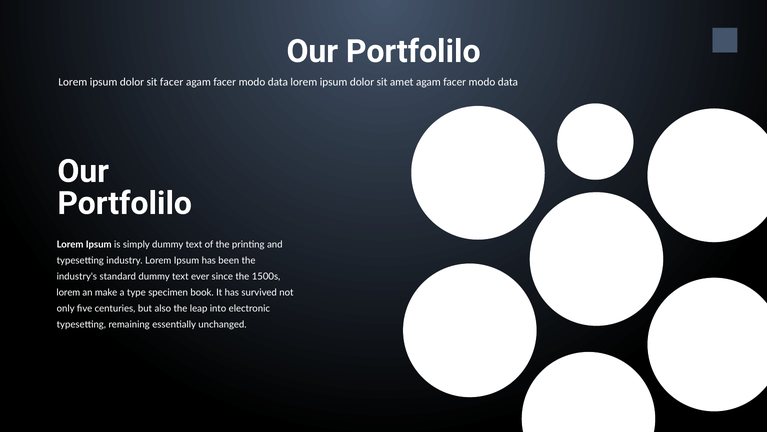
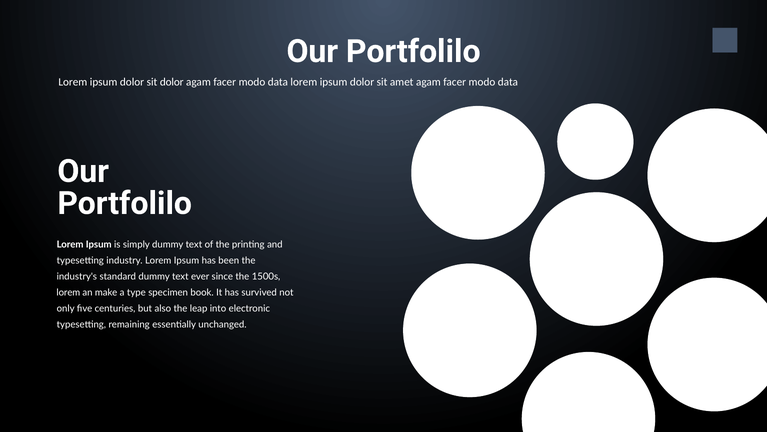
sit facer: facer -> dolor
